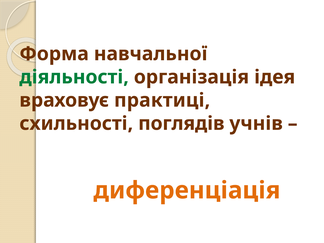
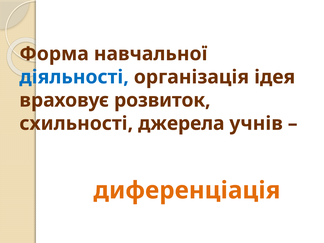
діяльності colour: green -> blue
практиці: практиці -> розвиток
поглядів: поглядів -> джерела
